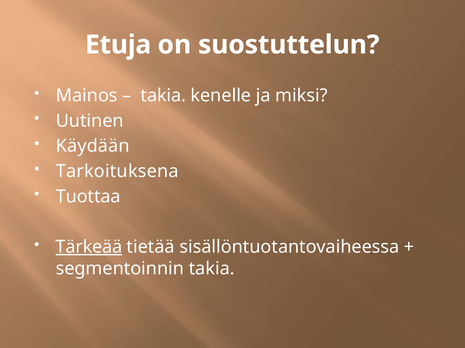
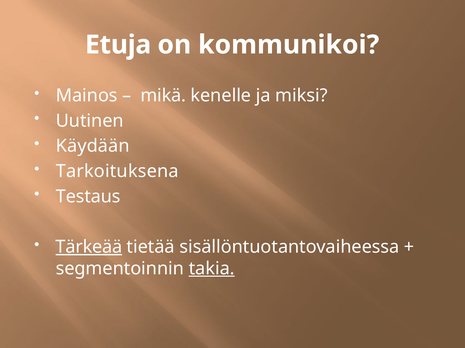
suostuttelun: suostuttelun -> kommunikoi
takia at (163, 96): takia -> mikä
Tuottaa: Tuottaa -> Testaus
takia at (212, 269) underline: none -> present
